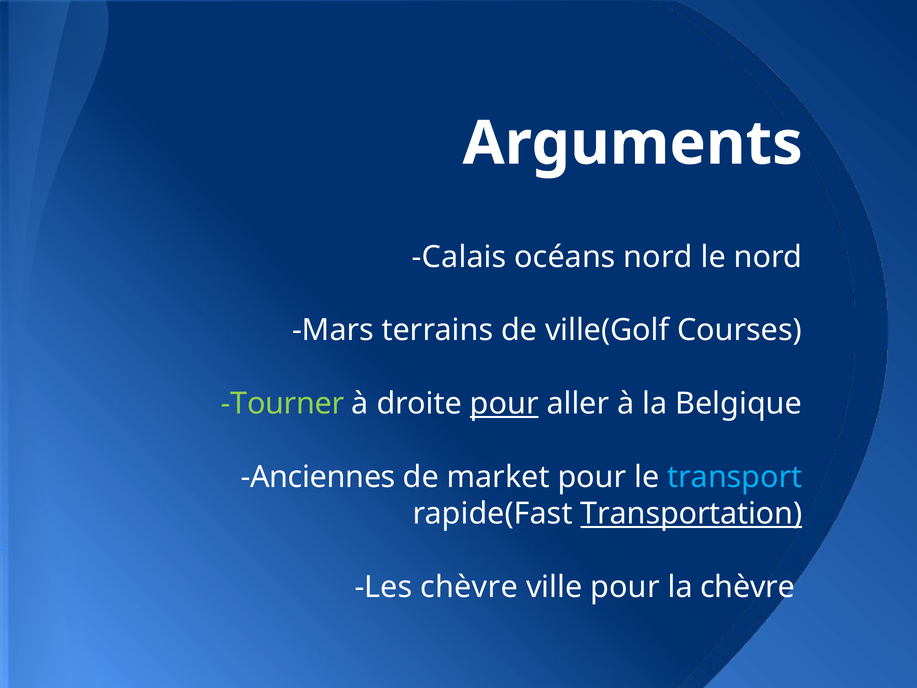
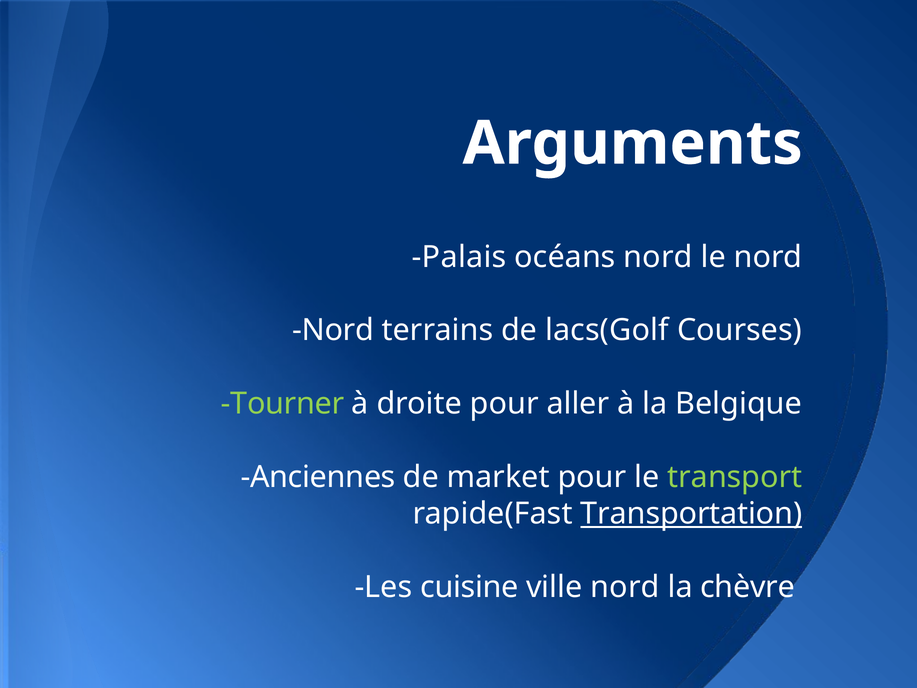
Calais: Calais -> Palais
Mars at (333, 330): Mars -> Nord
ville(Golf: ville(Golf -> lacs(Golf
pour at (504, 404) underline: present -> none
transport colour: light blue -> light green
Les chèvre: chèvre -> cuisine
ville pour: pour -> nord
